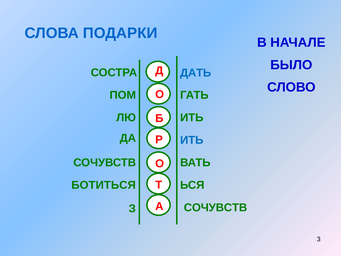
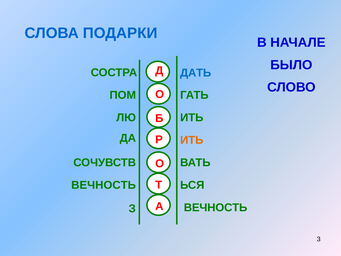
ИТЬ at (192, 140) colour: blue -> orange
БОТИТЬСЯ at (104, 185): БОТИТЬСЯ -> ВЕЧНОСТЬ
СОЧУВСТВ at (216, 207): СОЧУВСТВ -> ВЕЧНОСТЬ
